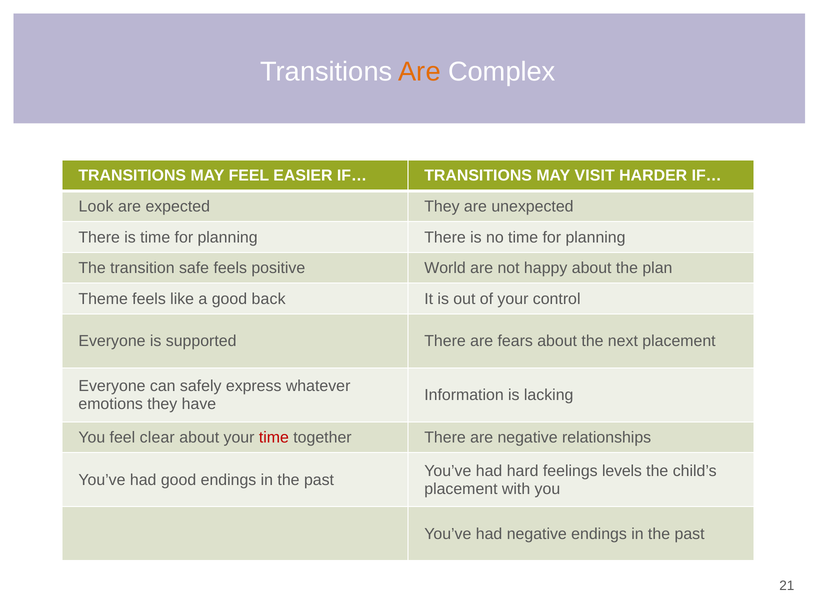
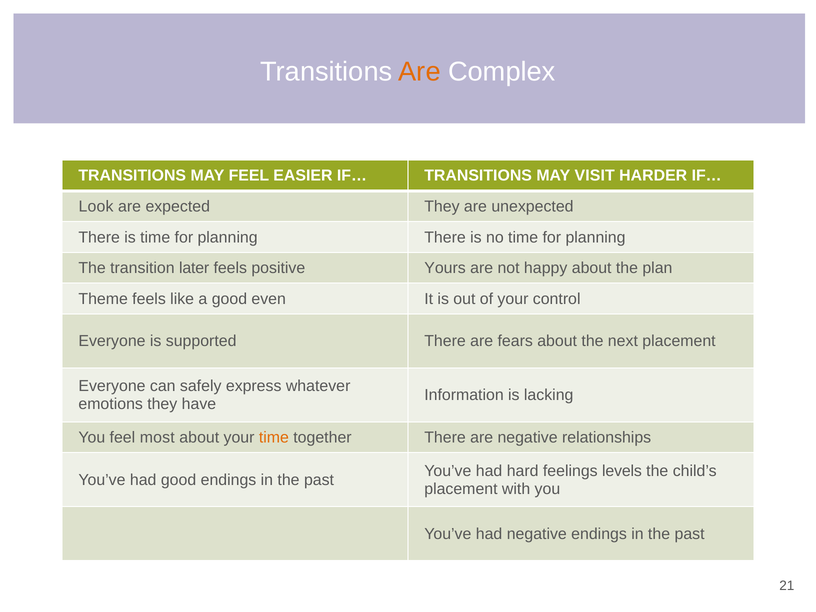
safe: safe -> later
World: World -> Yours
back: back -> even
clear: clear -> most
time at (274, 438) colour: red -> orange
